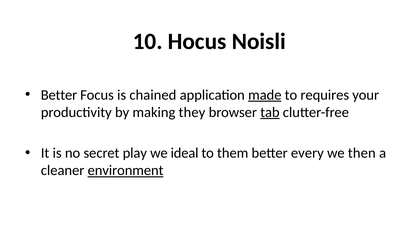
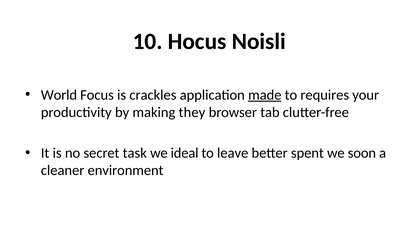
Better at (59, 95): Better -> World
chained: chained -> crackles
tab underline: present -> none
play: play -> task
them: them -> leave
every: every -> spent
then: then -> soon
environment underline: present -> none
